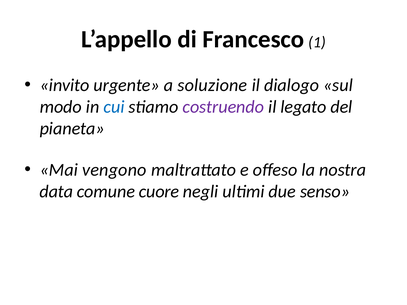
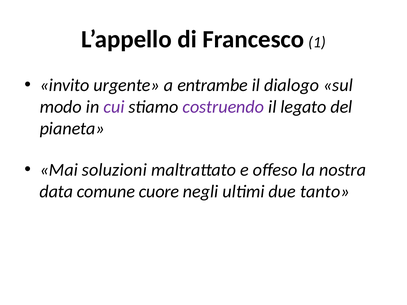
soluzione: soluzione -> entrambe
cui colour: blue -> purple
vengono: vengono -> soluzioni
senso: senso -> tanto
